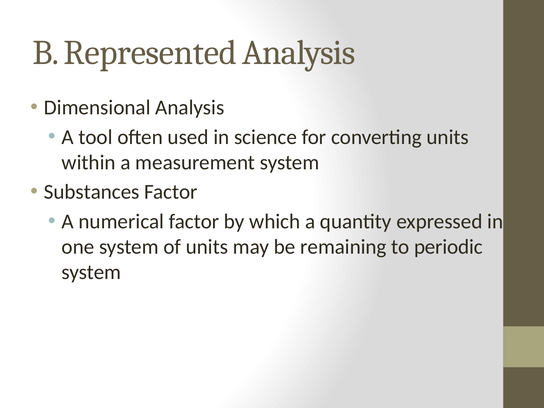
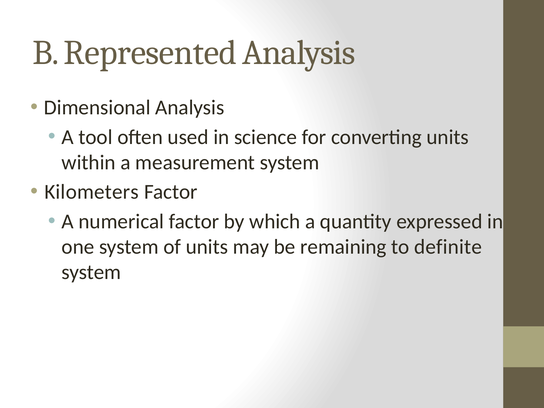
Substances: Substances -> Kilometers
periodic: periodic -> definite
